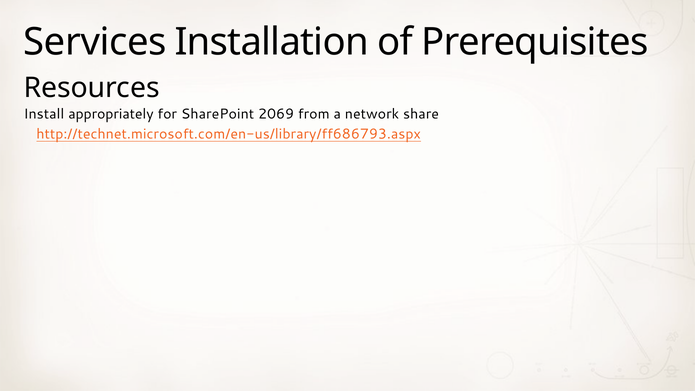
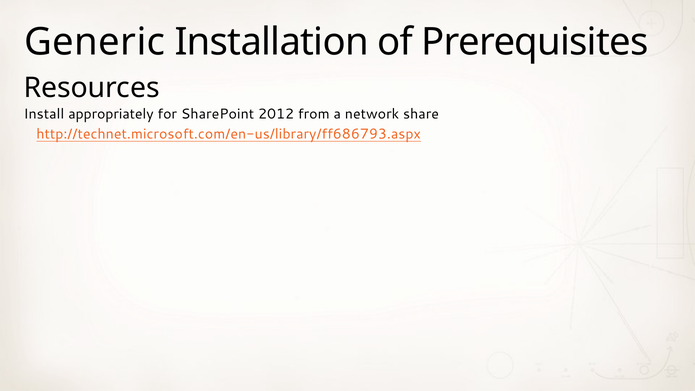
Services: Services -> Generic
2069: 2069 -> 2012
